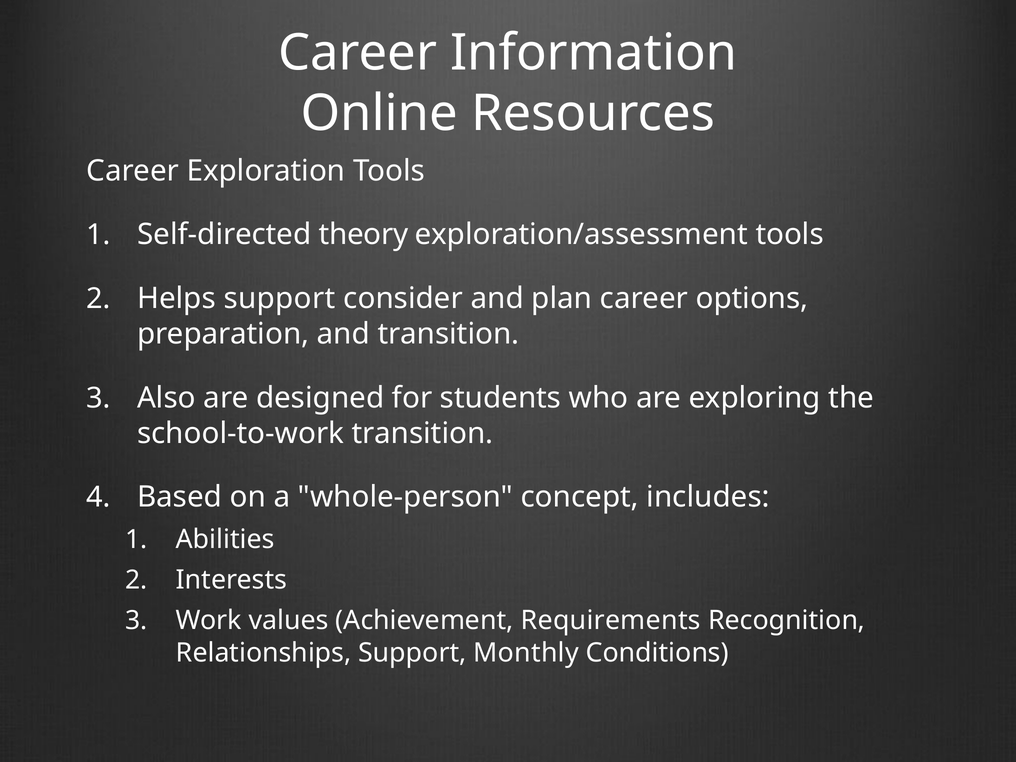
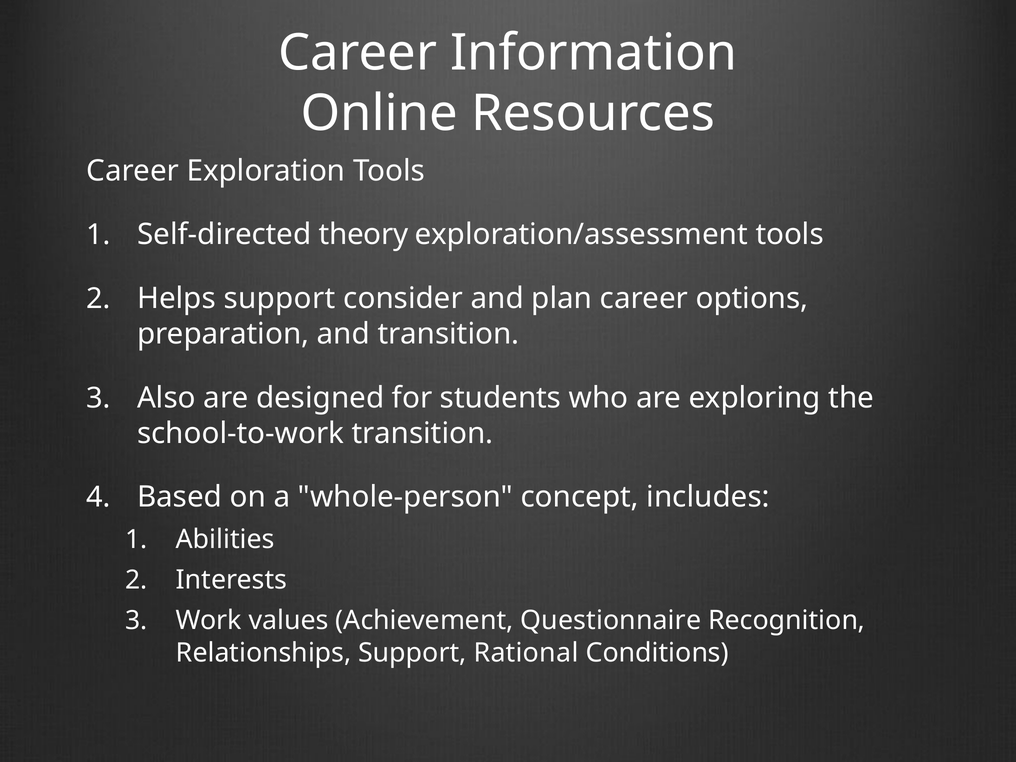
Requirements: Requirements -> Questionnaire
Monthly: Monthly -> Rational
